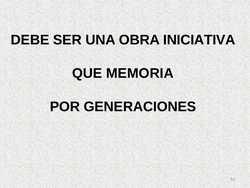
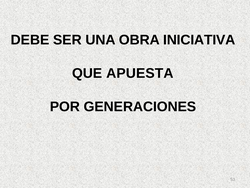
MEMORIA: MEMORIA -> APUESTA
